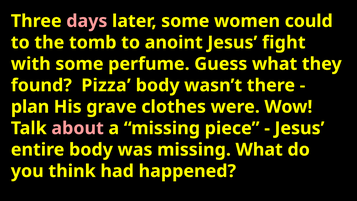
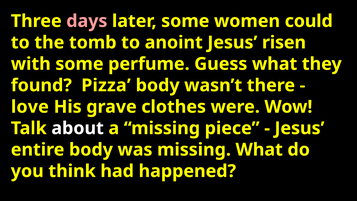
fight: fight -> risen
plan: plan -> love
about colour: pink -> white
